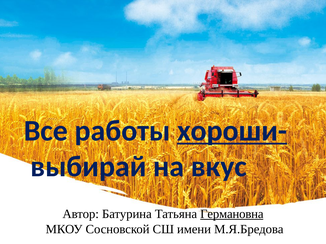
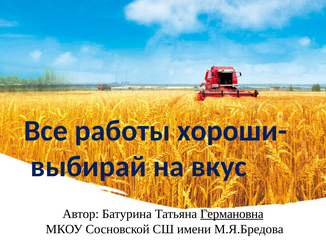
хороши- underline: present -> none
